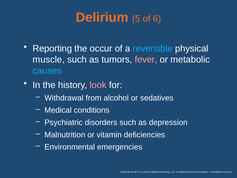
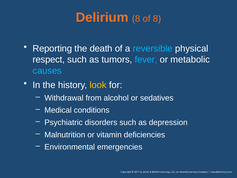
Delirium 5: 5 -> 8
of 6: 6 -> 8
occur: occur -> death
muscle: muscle -> respect
fever colour: pink -> light blue
look colour: pink -> yellow
